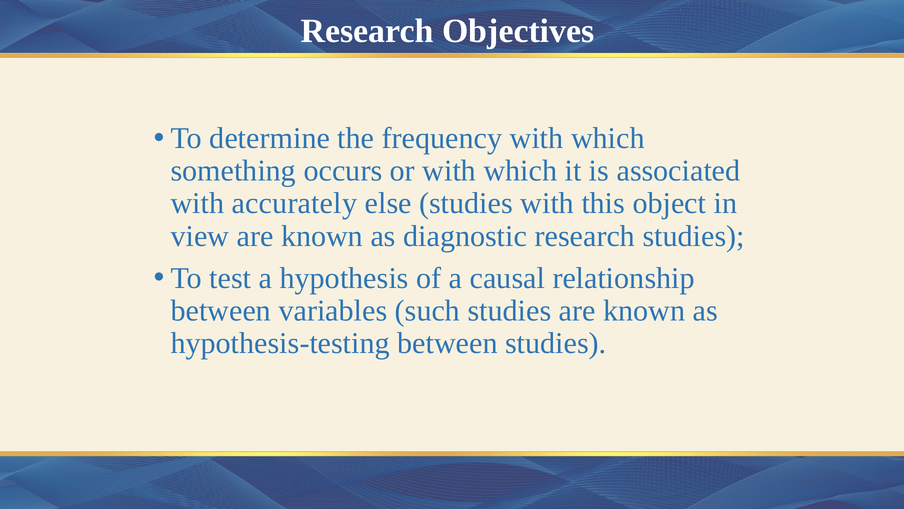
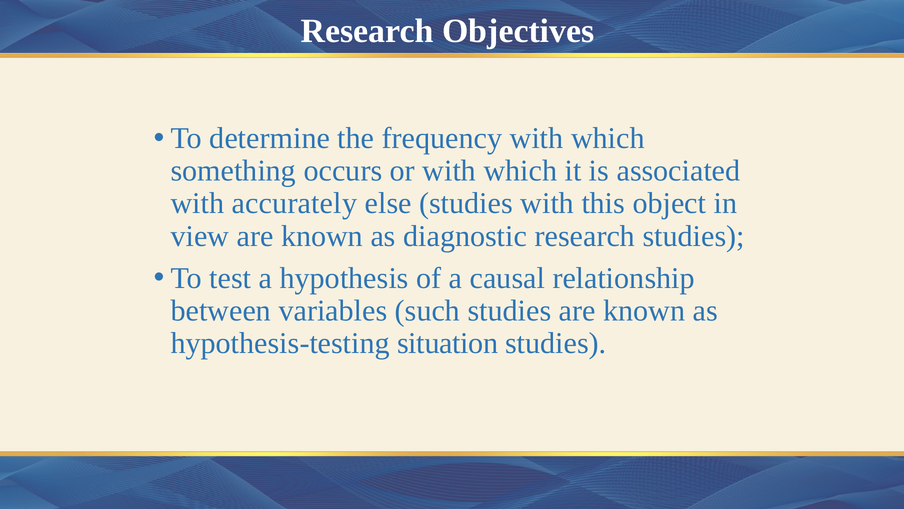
hypothesis-testing between: between -> situation
